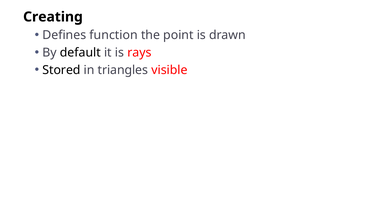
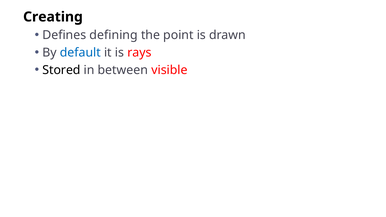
function: function -> defining
default colour: black -> blue
triangles: triangles -> between
